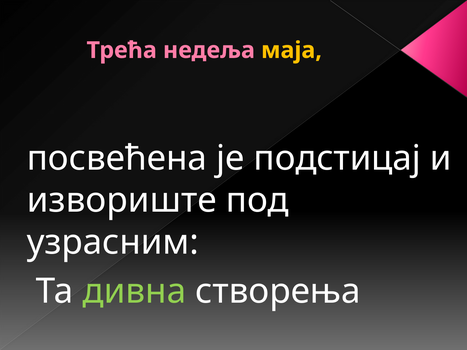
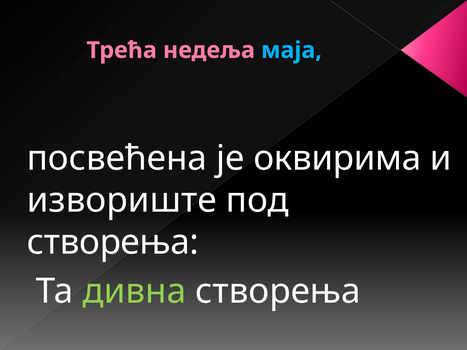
маја colour: yellow -> light blue
подстицај: подстицај -> оквирима
узрасним at (113, 242): узрасним -> створења
